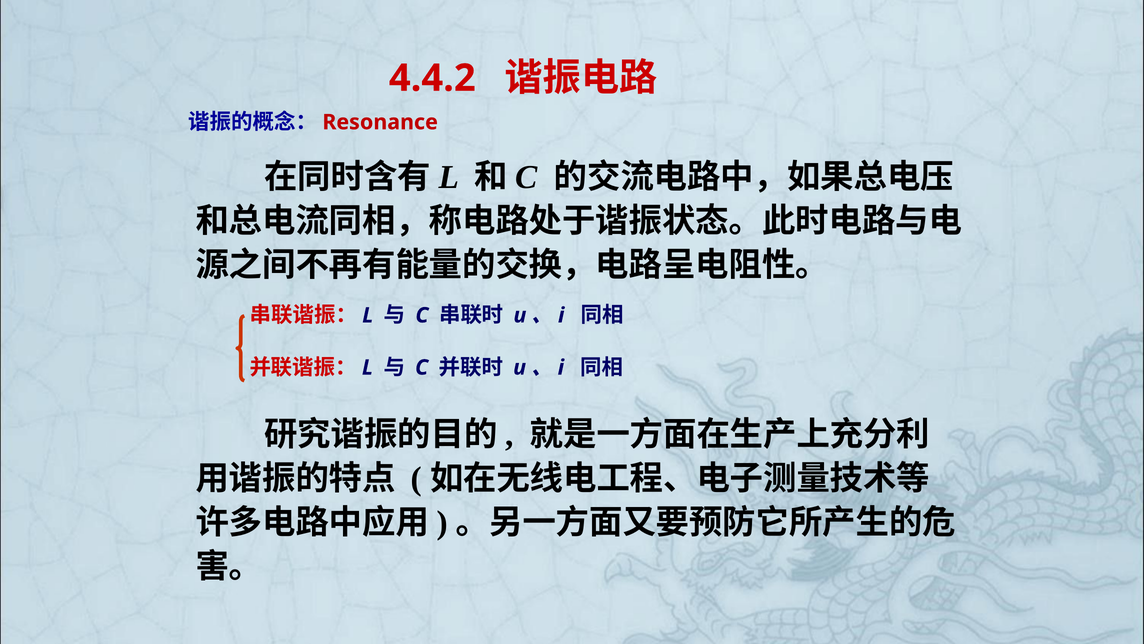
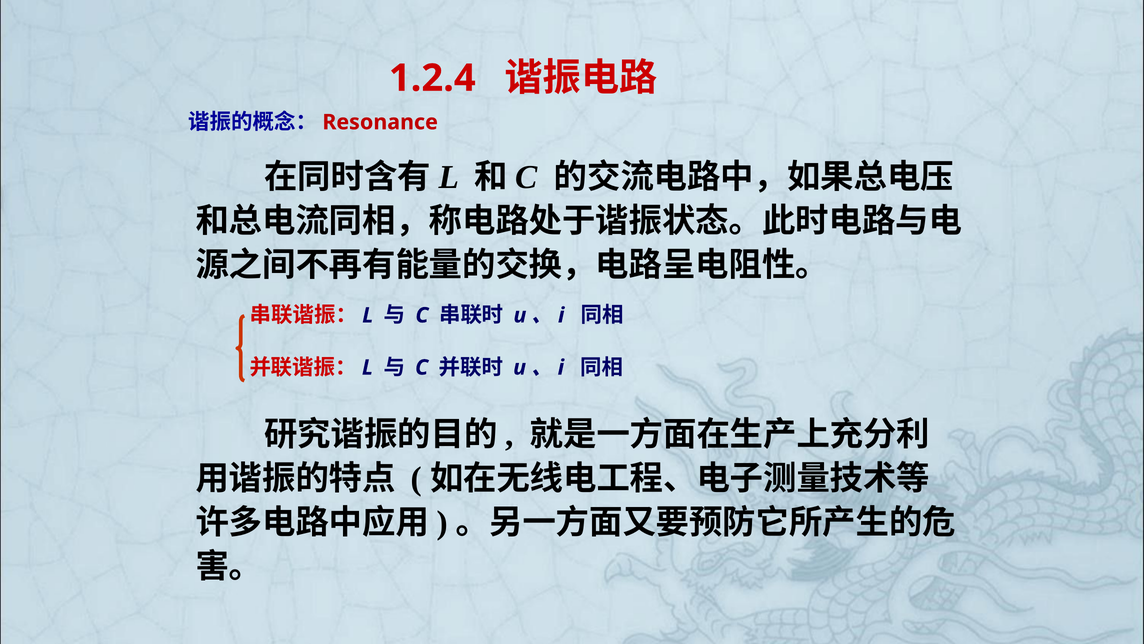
4.4.2: 4.4.2 -> 1.2.4
